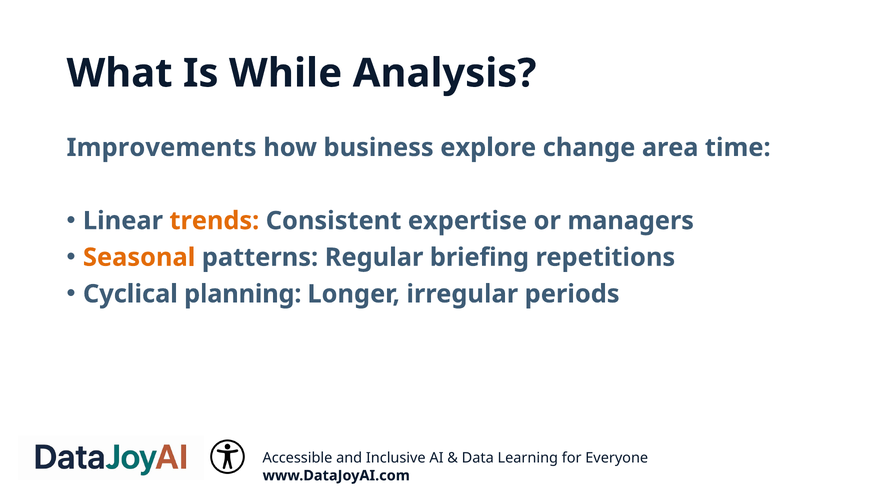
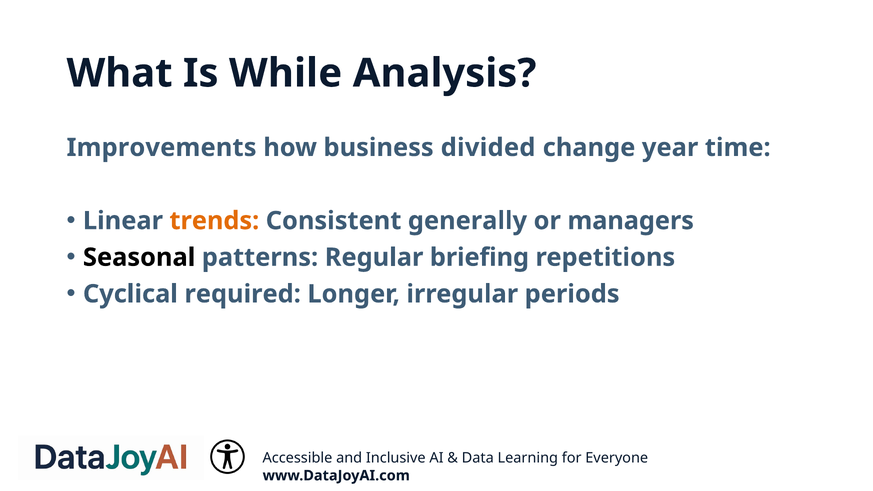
explore: explore -> divided
area: area -> year
expertise: expertise -> generally
Seasonal colour: orange -> black
planning: planning -> required
